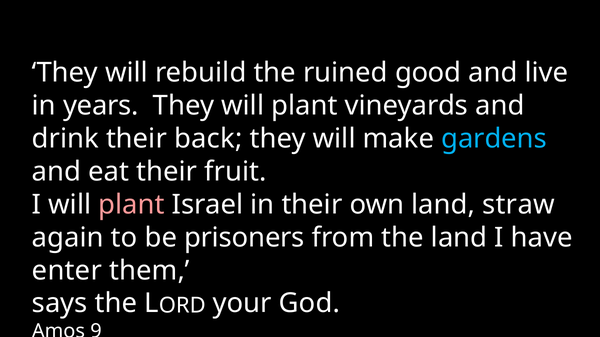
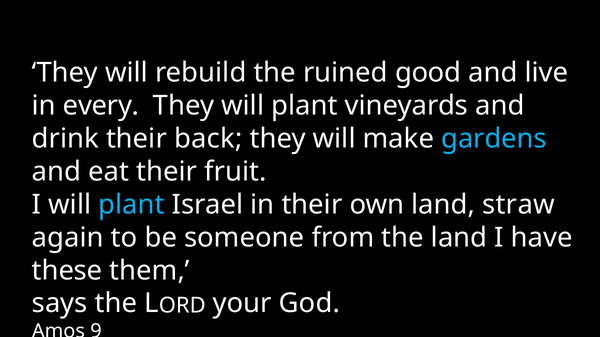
years: years -> every
plant at (132, 205) colour: pink -> light blue
prisoners: prisoners -> someone
enter: enter -> these
